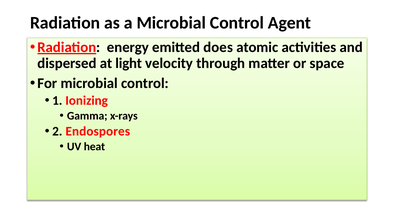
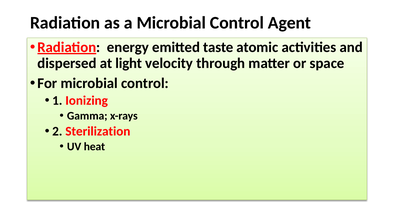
does: does -> taste
Endospores: Endospores -> Sterilization
